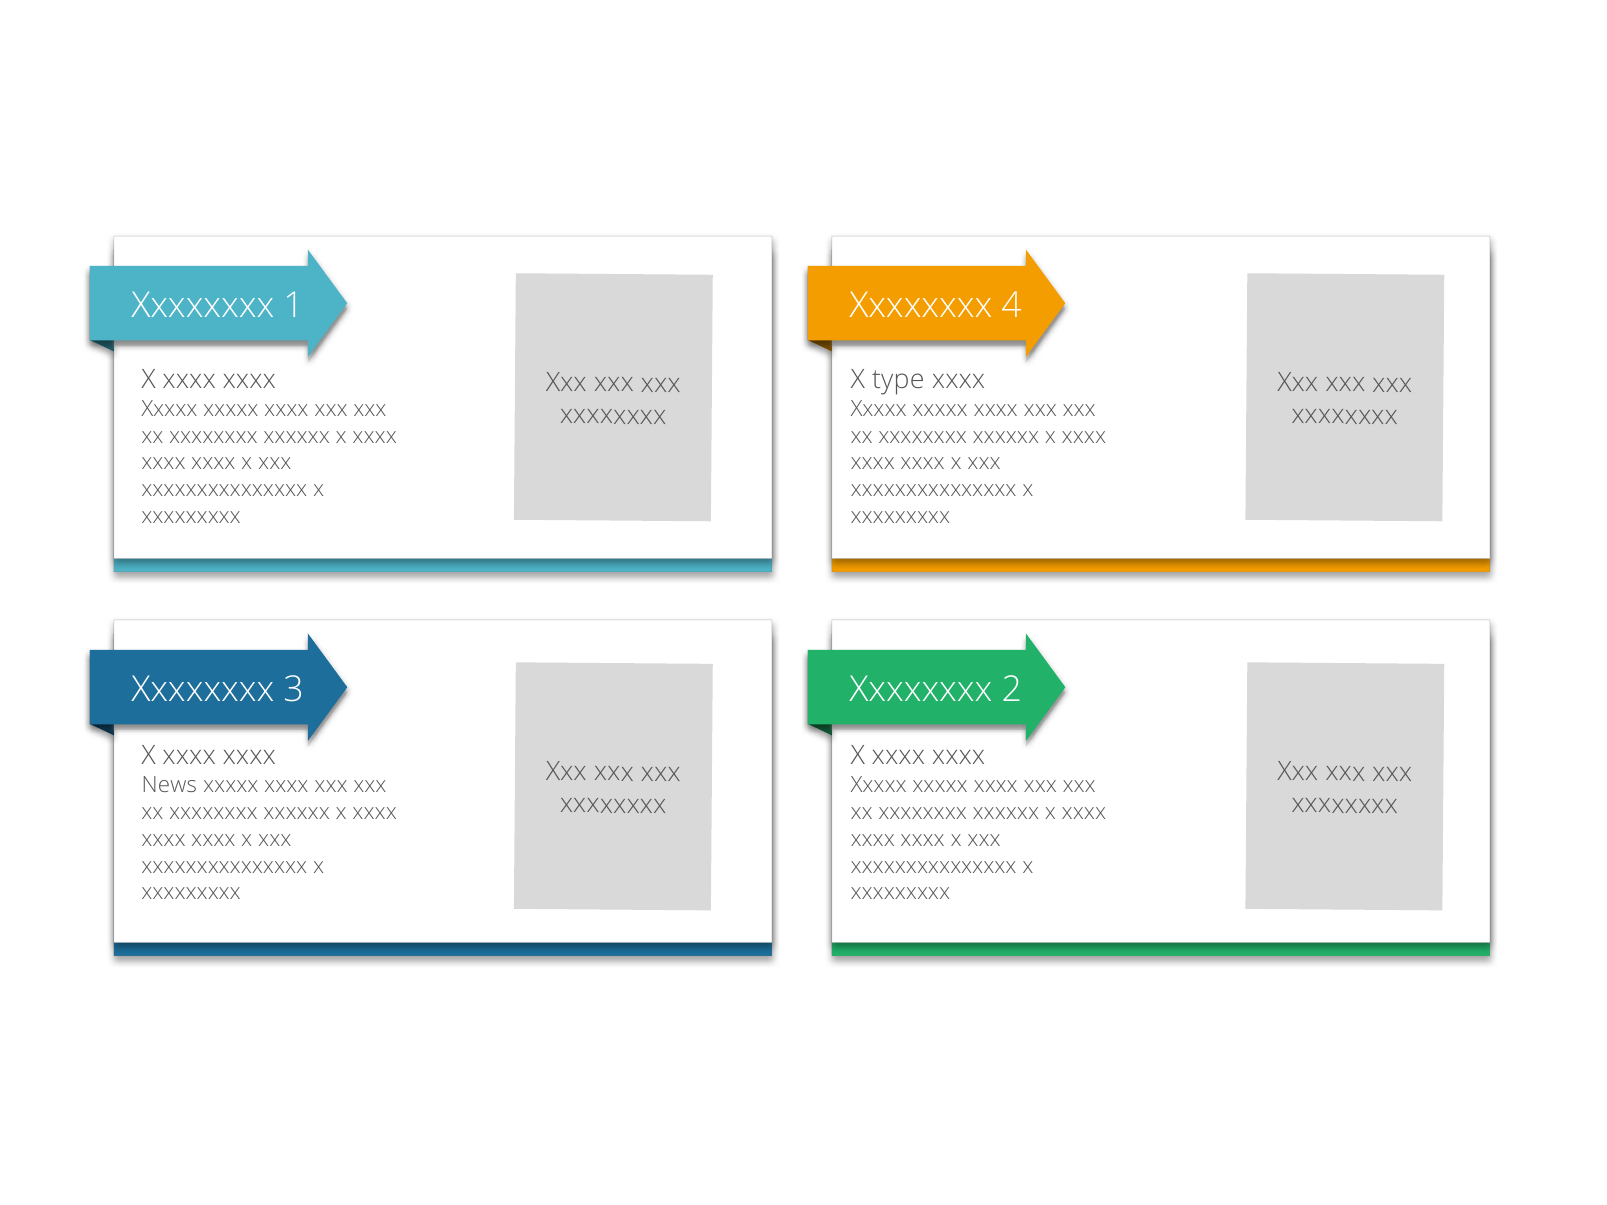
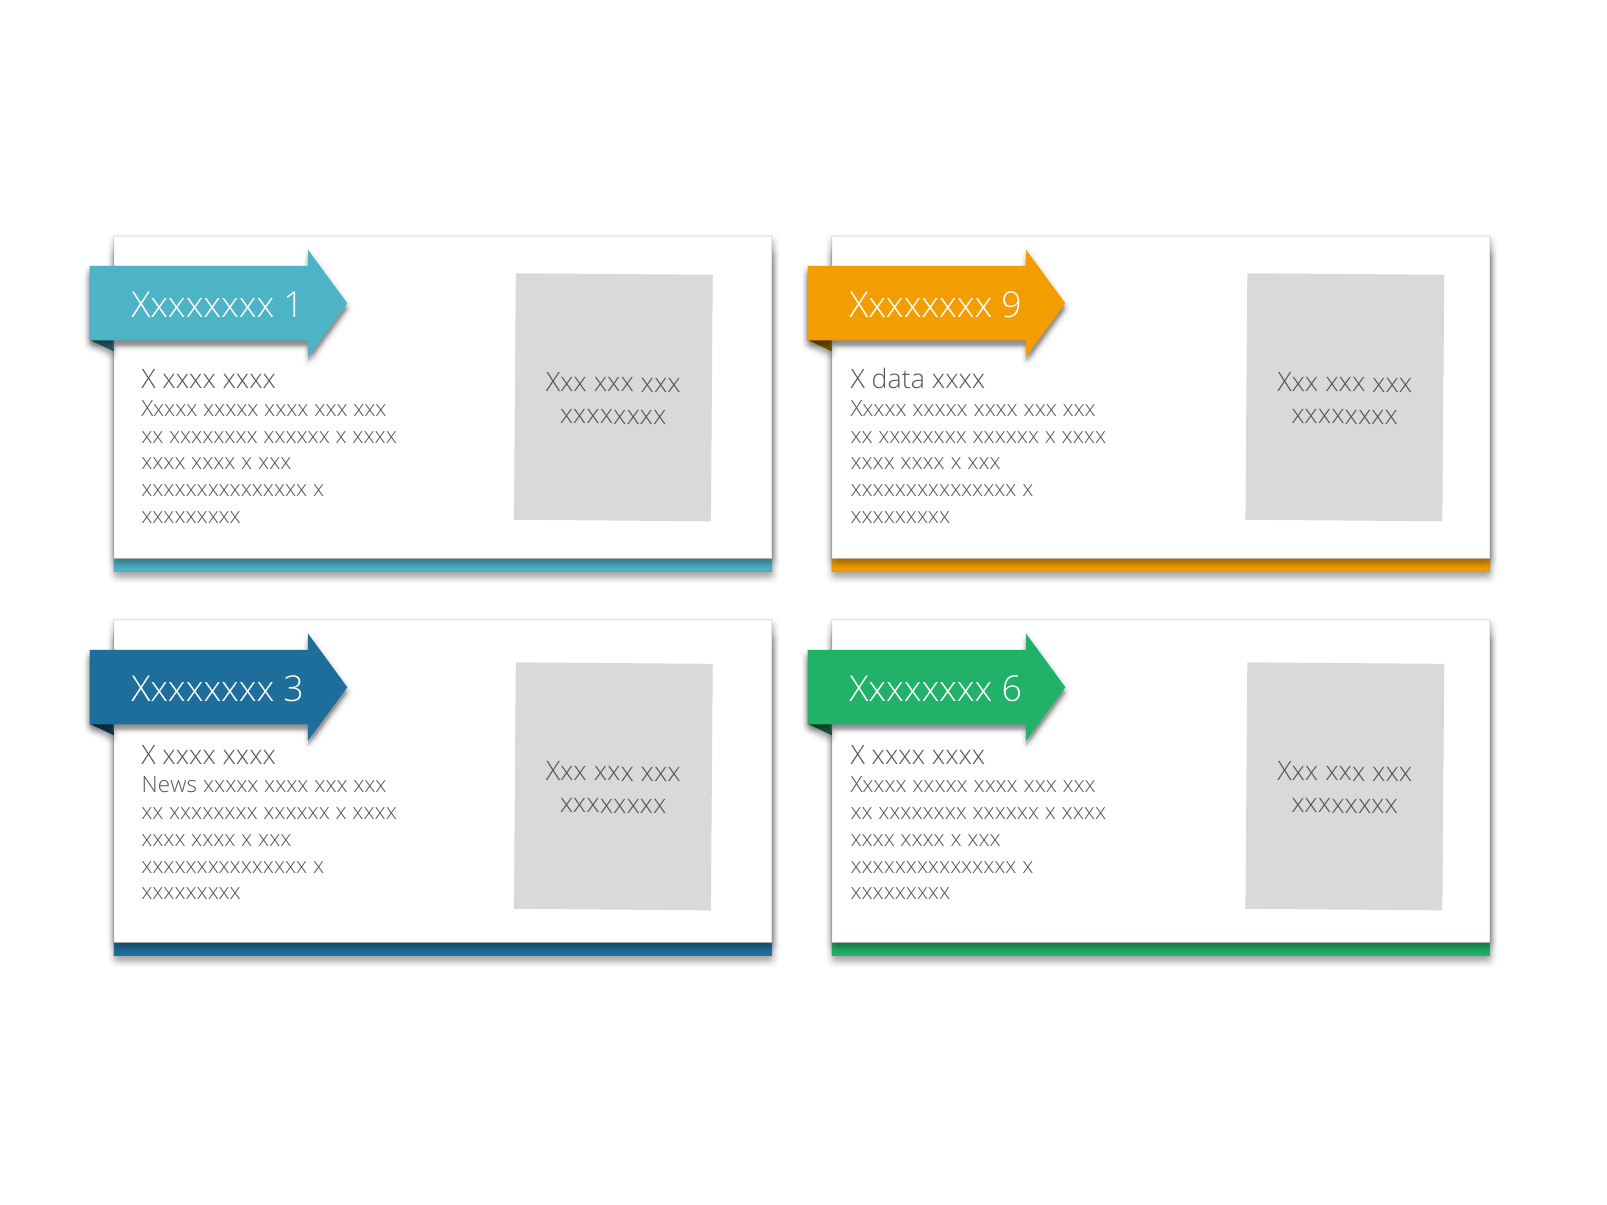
4: 4 -> 9
type: type -> data
2: 2 -> 6
